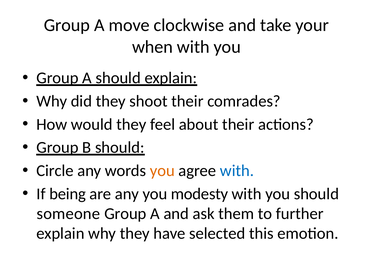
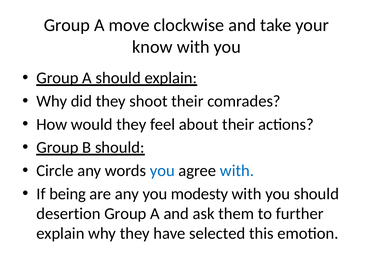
when: when -> know
you at (162, 171) colour: orange -> blue
someone: someone -> desertion
